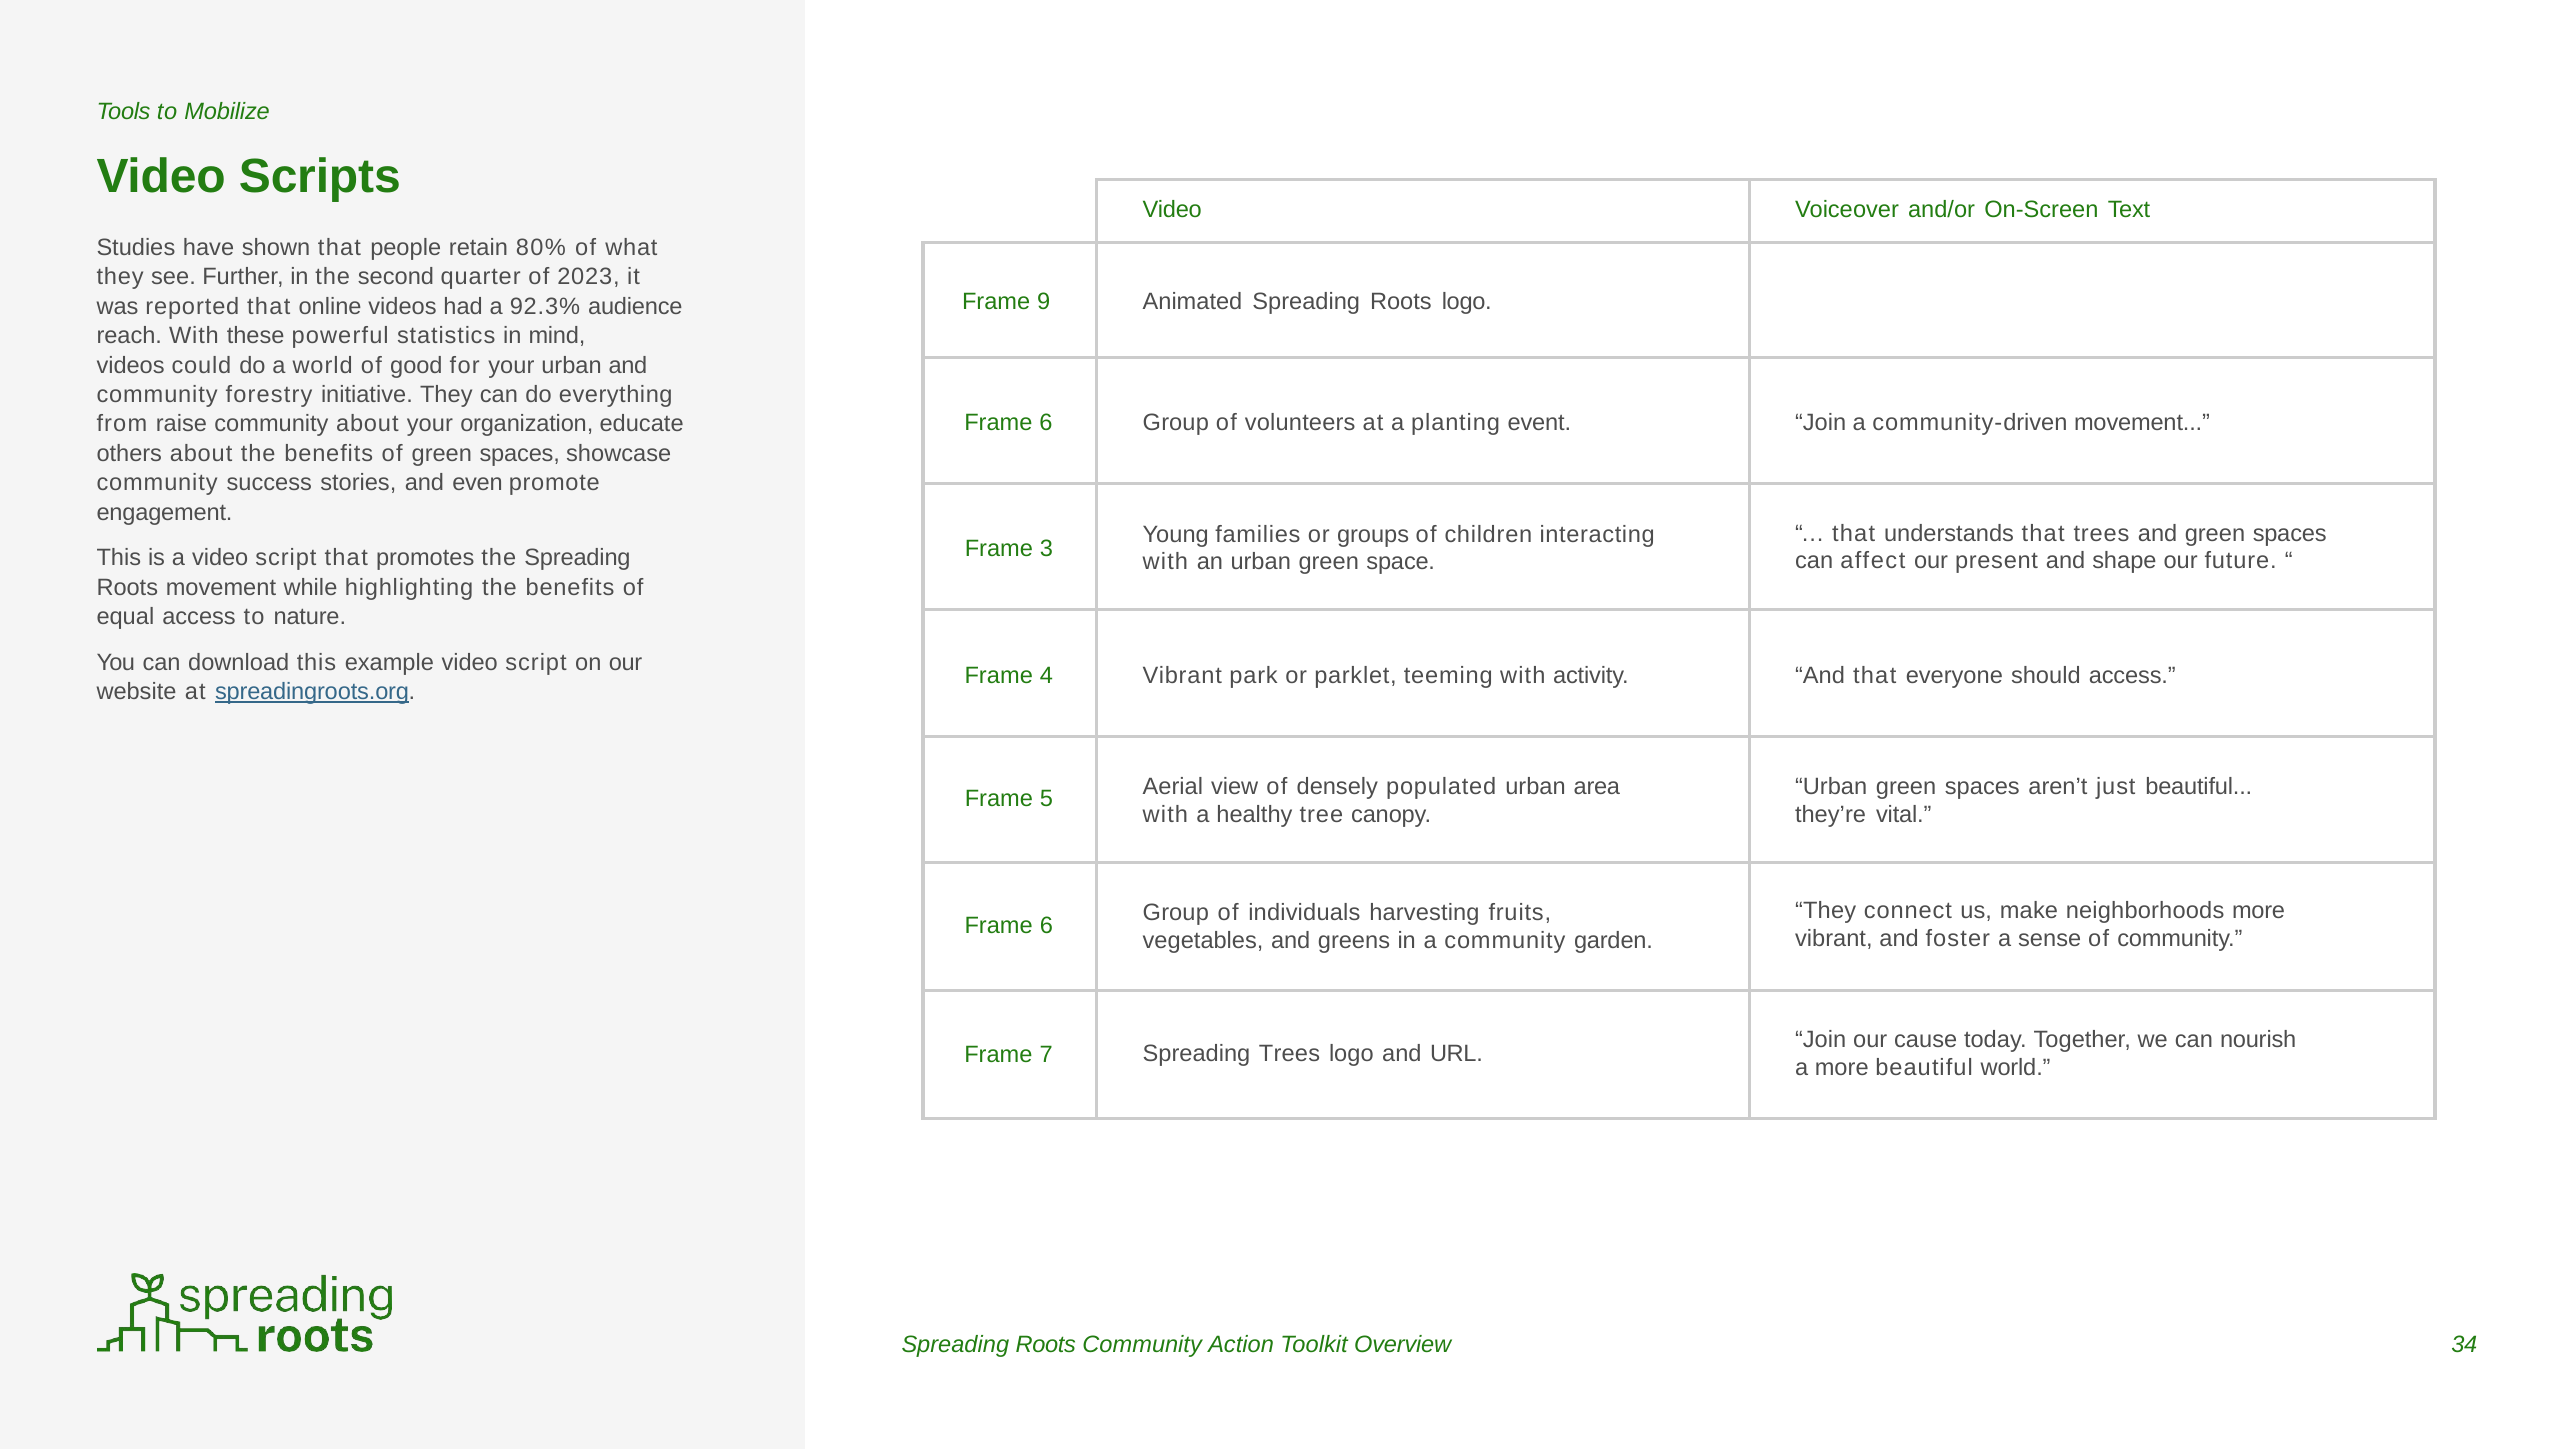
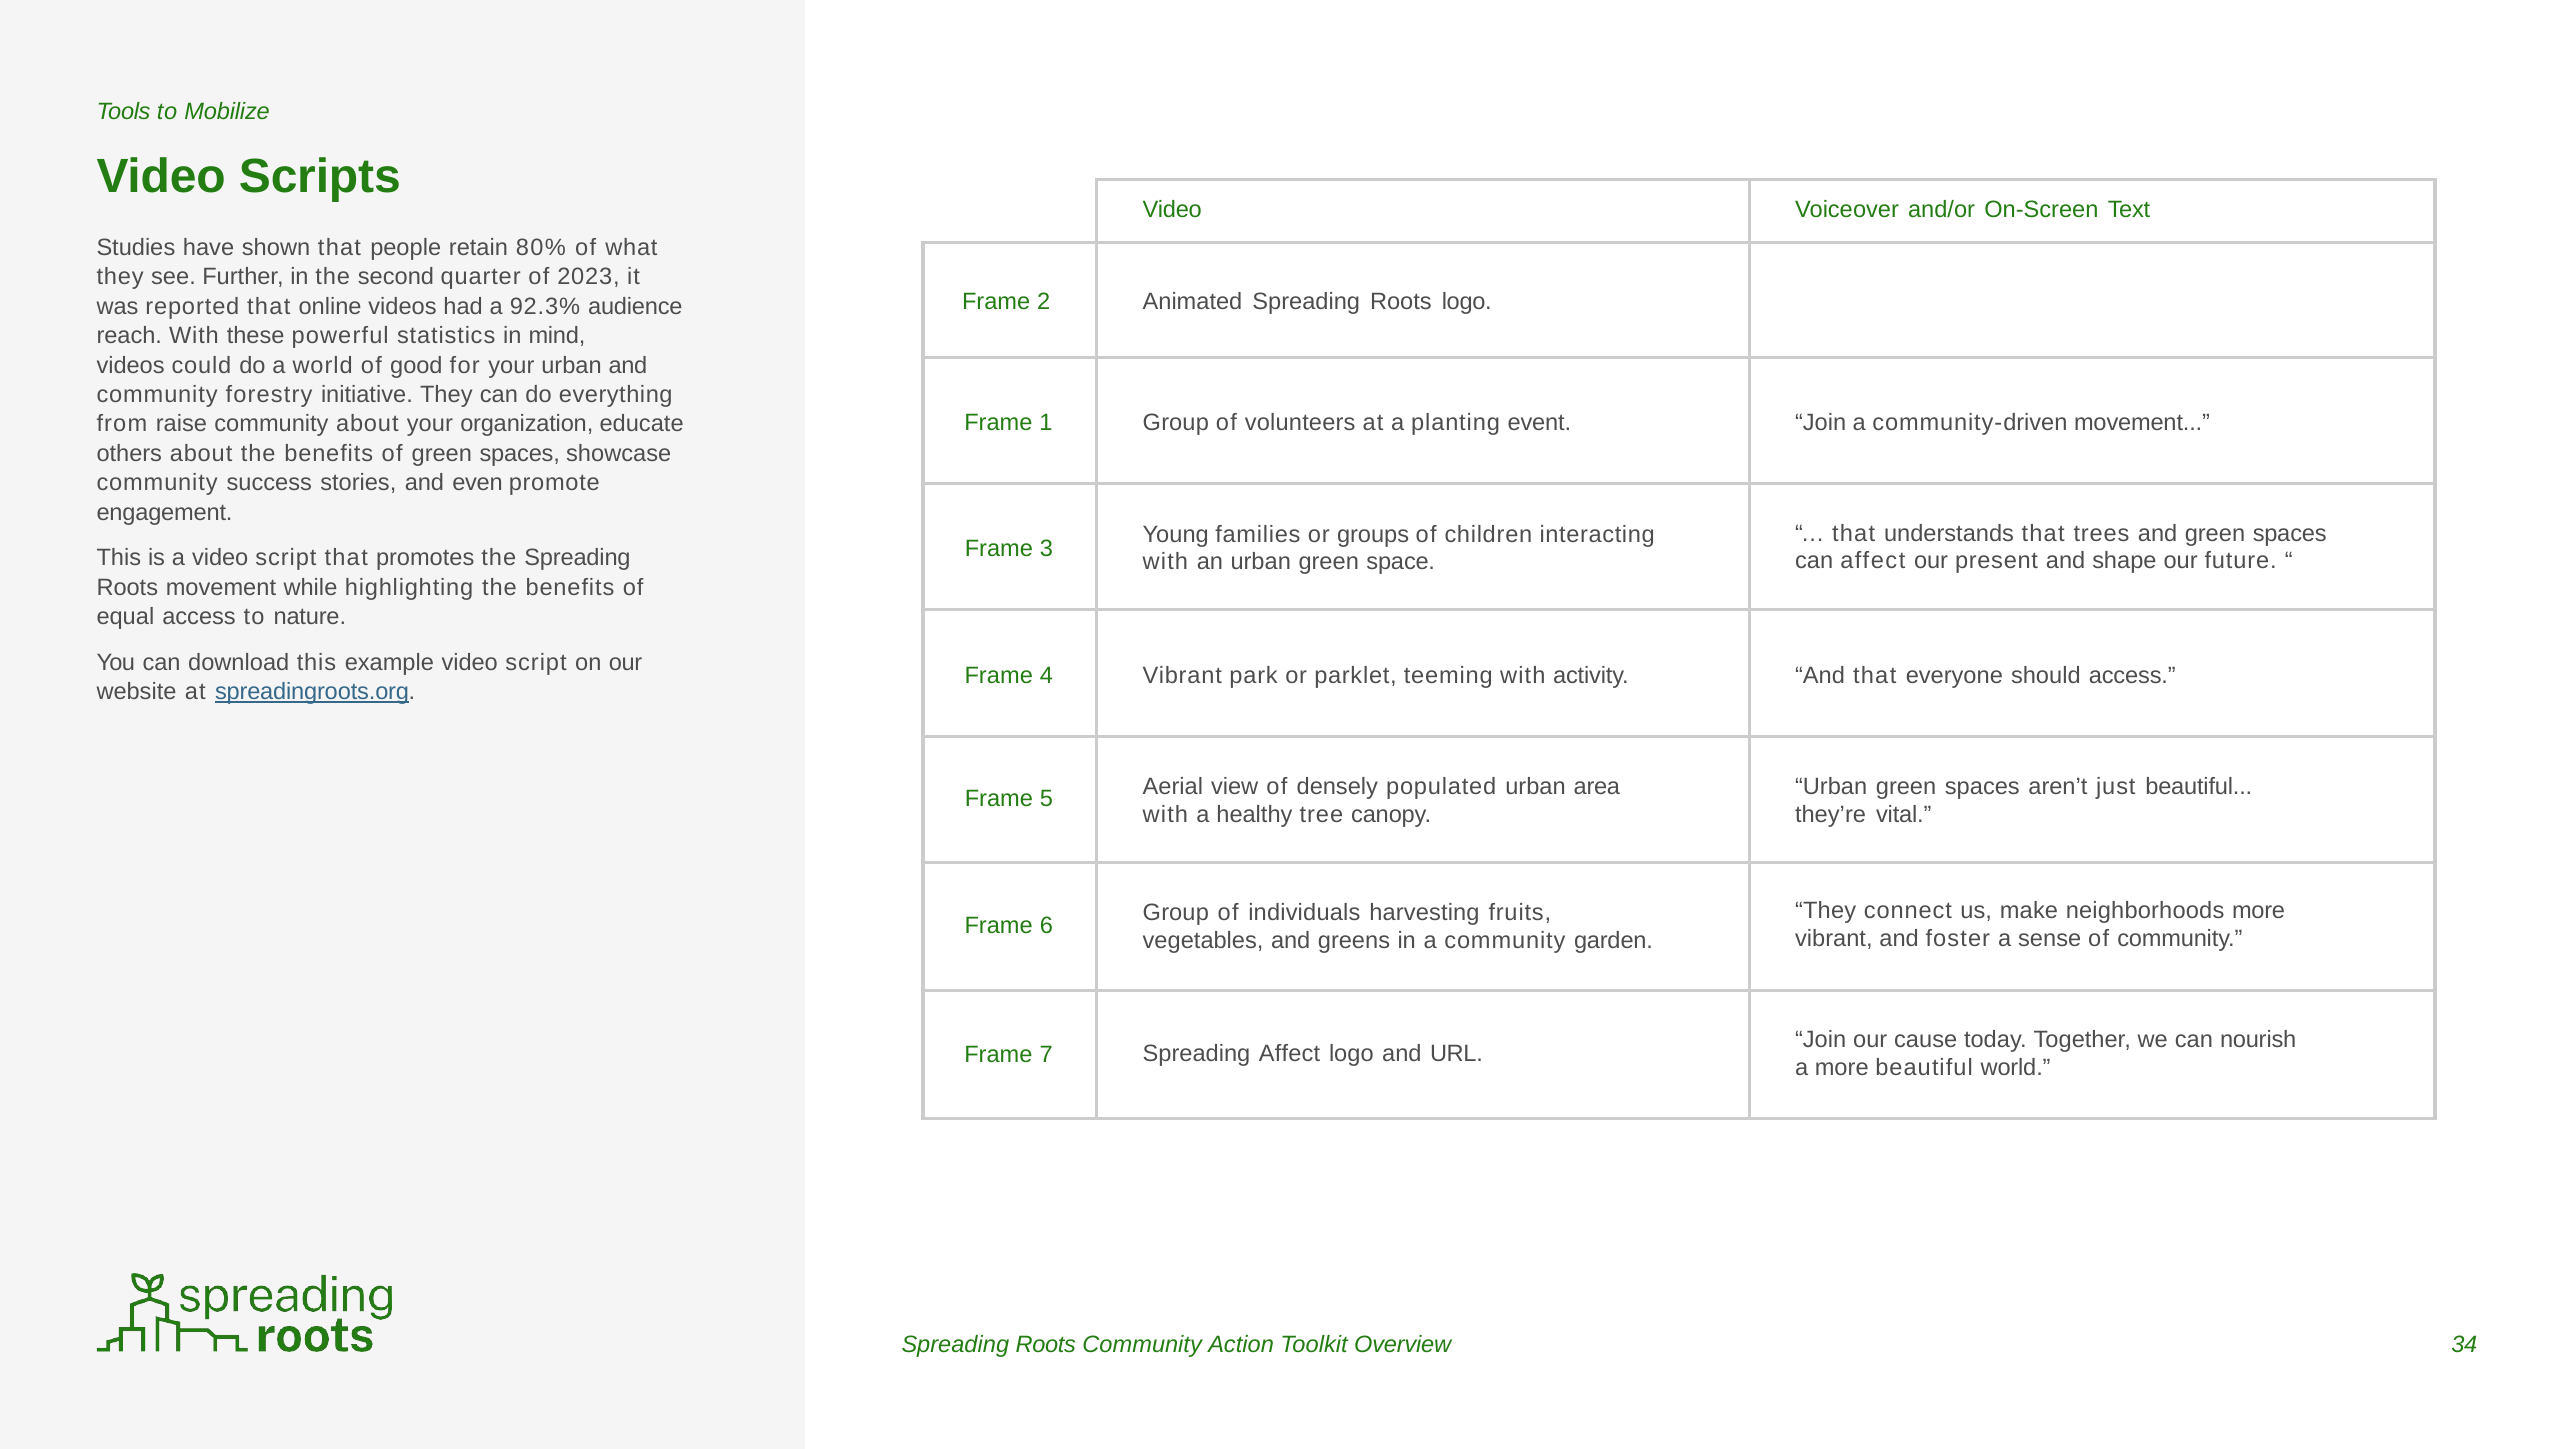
9: 9 -> 2
6 at (1046, 423): 6 -> 1
Spreading Trees: Trees -> Affect
